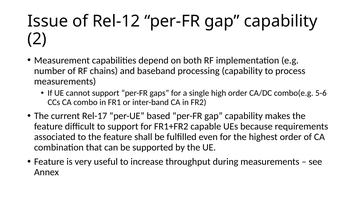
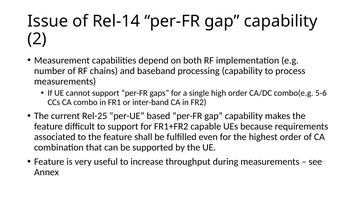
Rel-12: Rel-12 -> Rel-14
Rel-17: Rel-17 -> Rel-25
